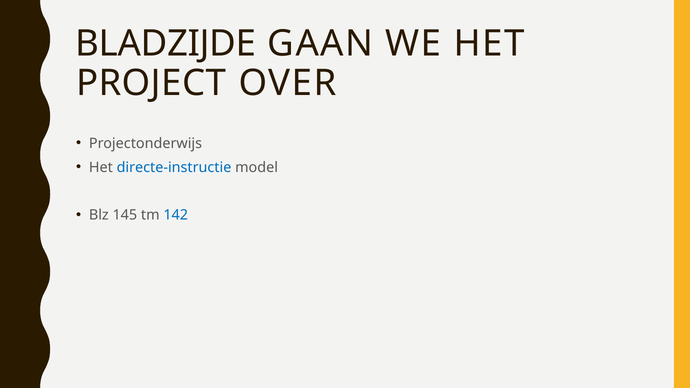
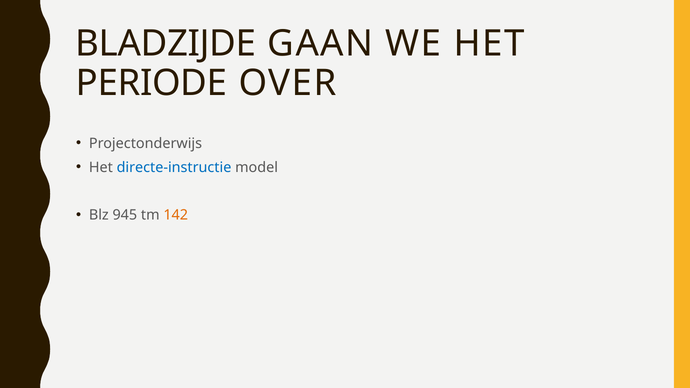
PROJECT: PROJECT -> PERIODE
145: 145 -> 945
142 colour: blue -> orange
